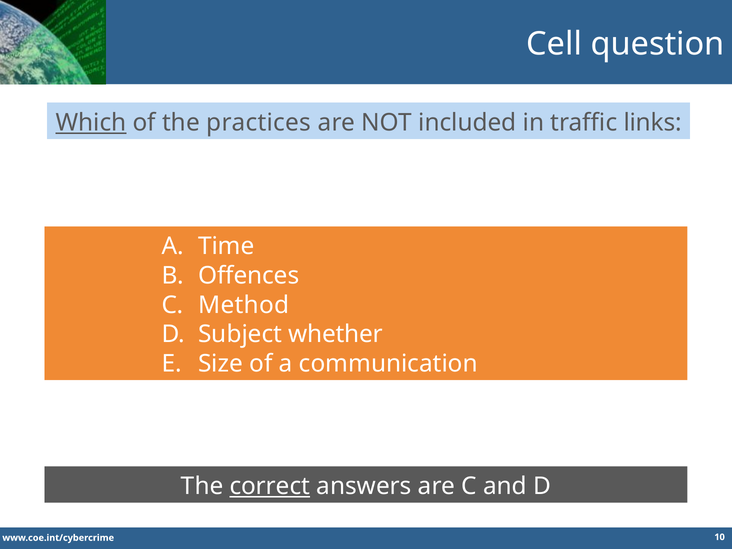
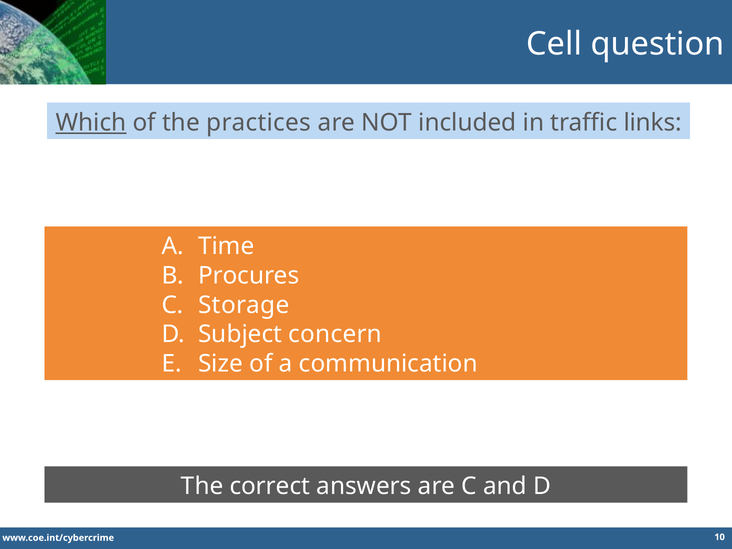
Offences: Offences -> Procures
Method: Method -> Storage
whether: whether -> concern
correct underline: present -> none
